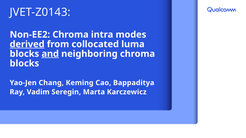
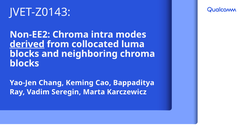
and underline: present -> none
